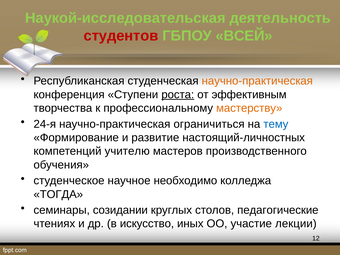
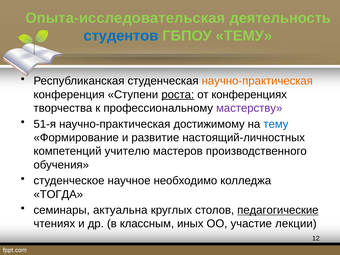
Наукой-исследовательская: Наукой-исследовательская -> Опыта-исследовательская
студентов colour: red -> blue
ГБПОУ ВСЕЙ: ВСЕЙ -> ТЕМУ
эффективным: эффективным -> конференциях
мастерству colour: orange -> purple
24-я: 24-я -> 51-я
ограничиться: ограничиться -> достижимому
созидании: созидании -> актуальна
педагогические underline: none -> present
искусство: искусство -> классным
